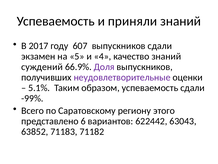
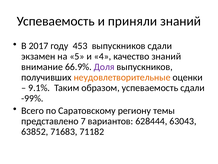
607: 607 -> 453
суждений: суждений -> внимание
неудовлетворительные colour: purple -> orange
5.1%: 5.1% -> 9.1%
этого: этого -> темы
6: 6 -> 7
622442: 622442 -> 628444
71183: 71183 -> 71683
